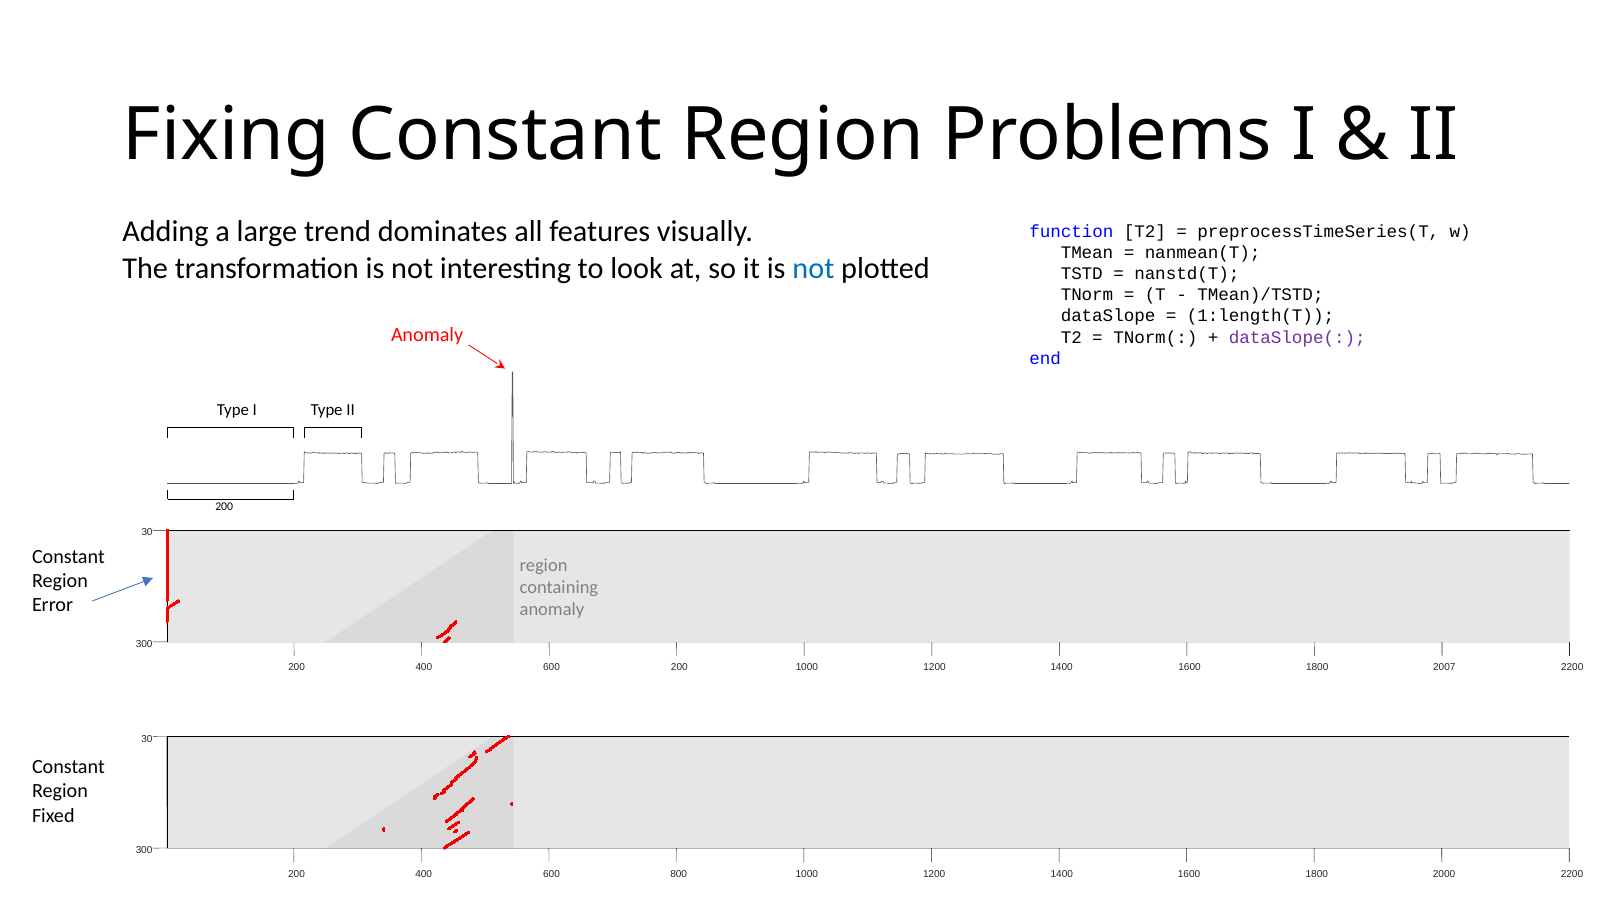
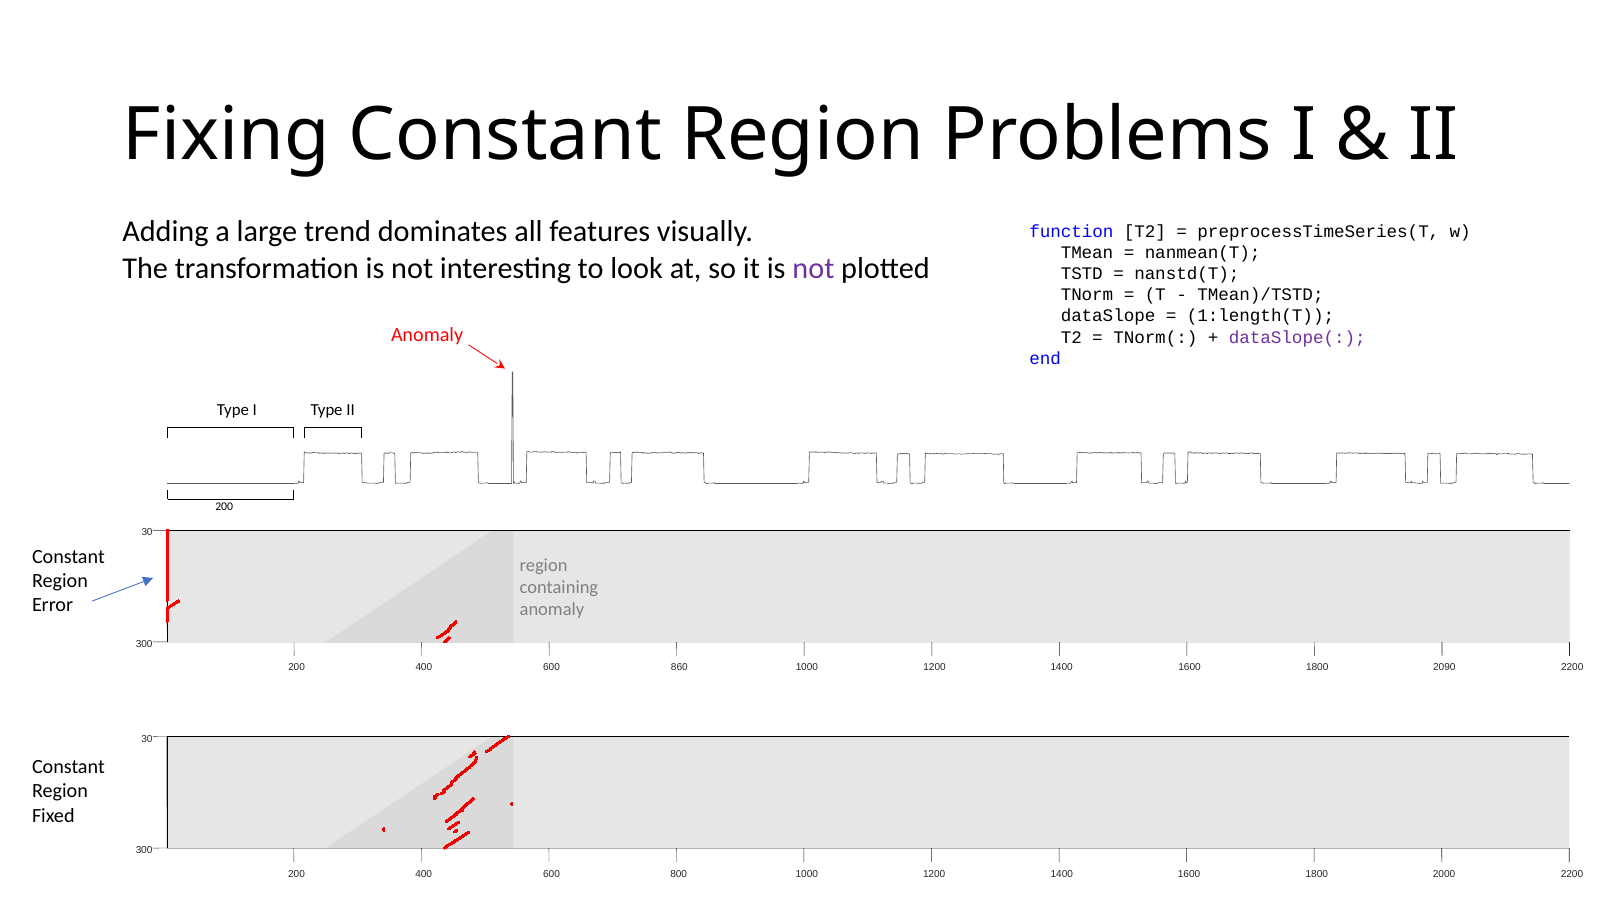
not at (813, 268) colour: blue -> purple
600 200: 200 -> 860
2007: 2007 -> 2090
